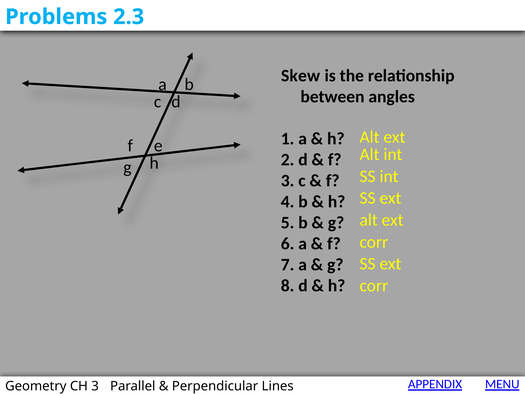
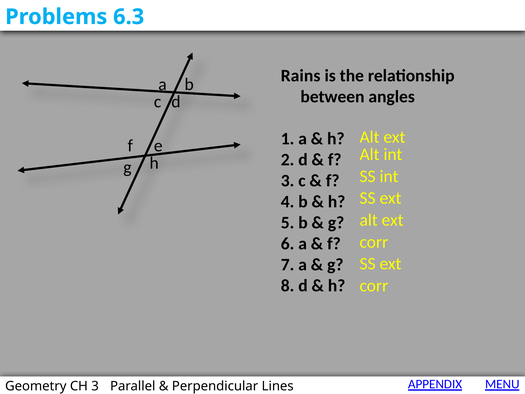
2.3: 2.3 -> 6.3
Skew: Skew -> Rains
